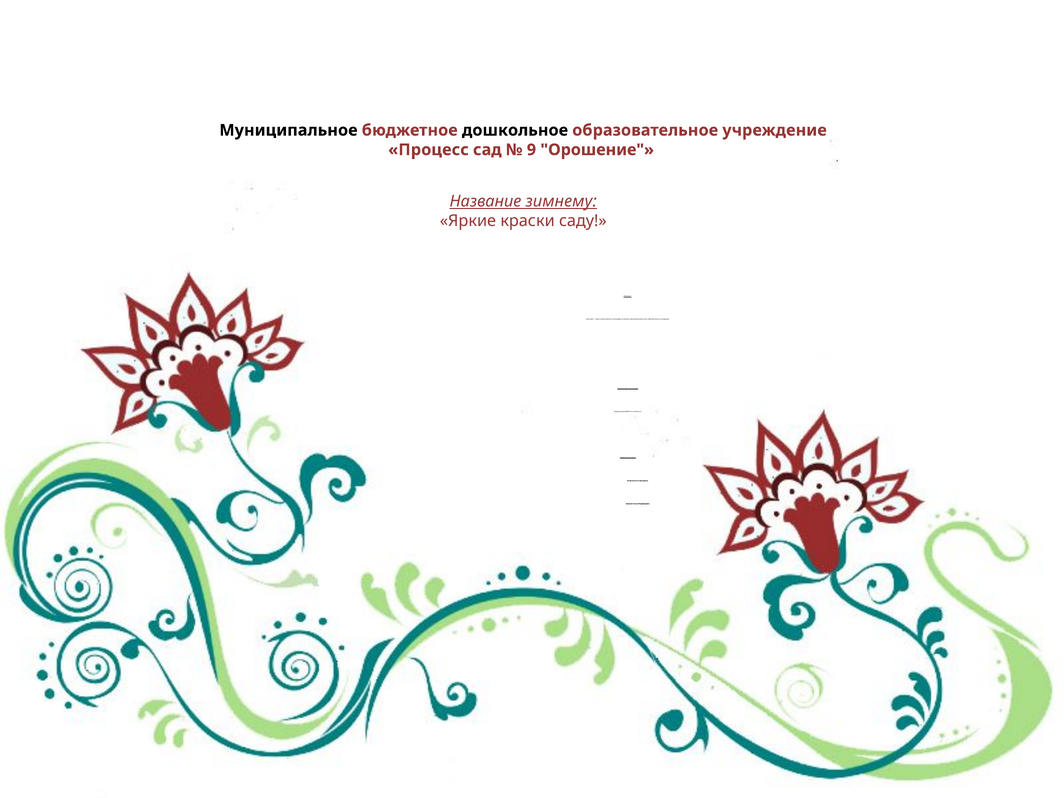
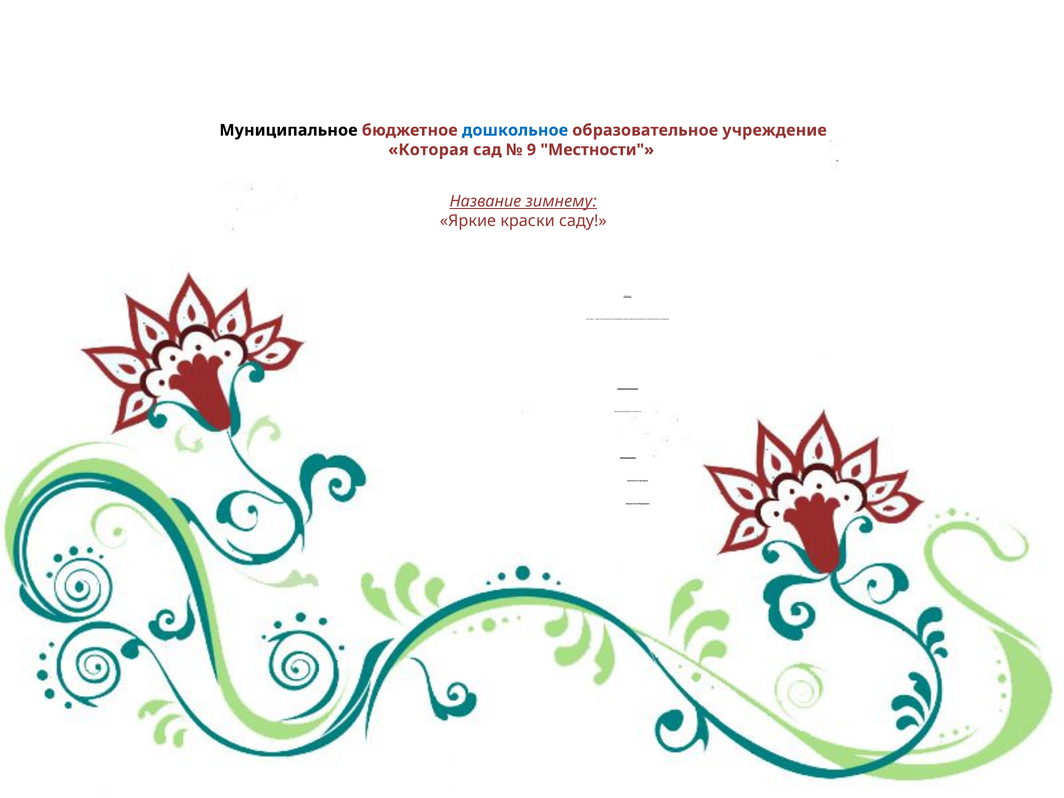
дошкольное colour: black -> blue
Процесс: Процесс -> Которая
Орошение: Орошение -> Местности
